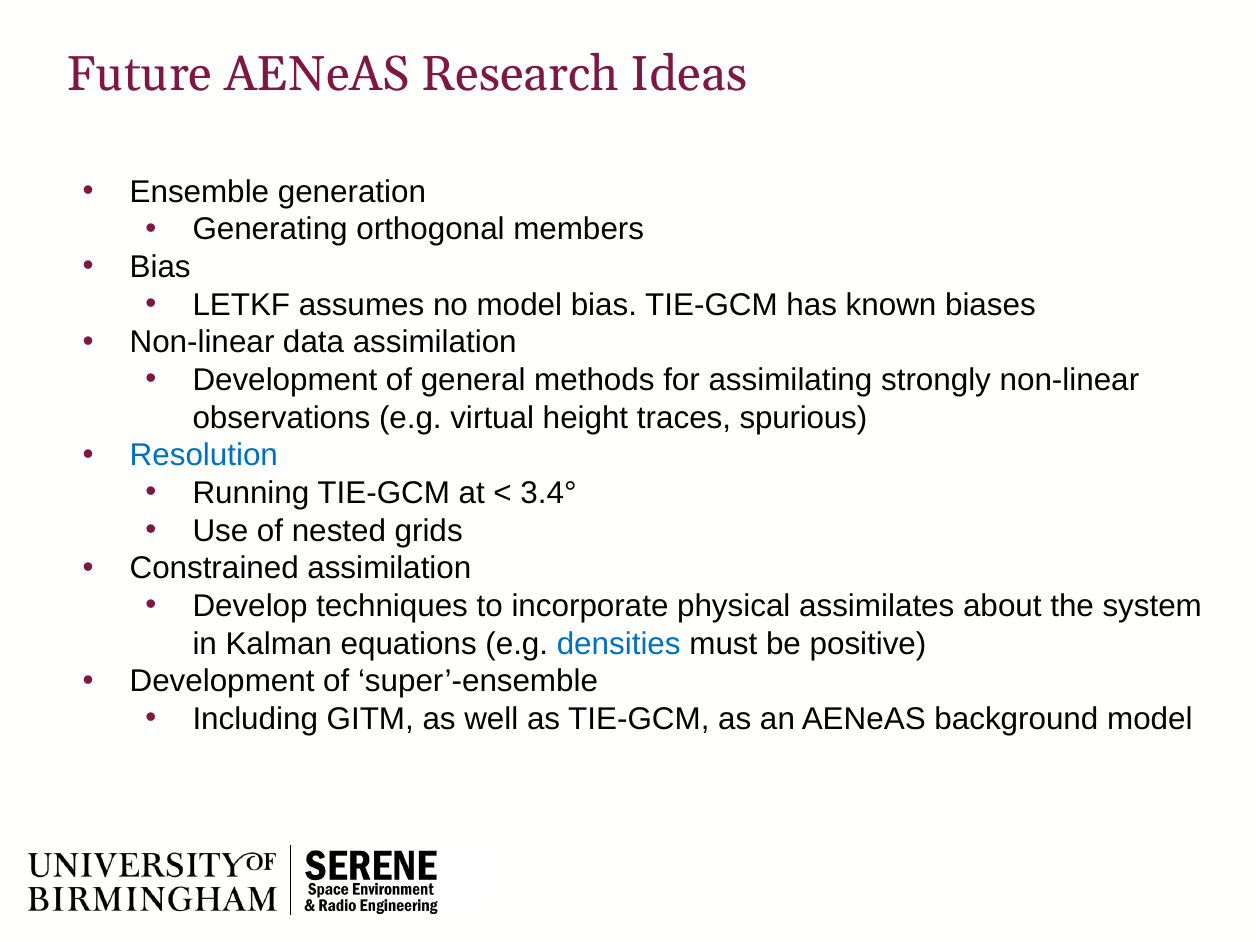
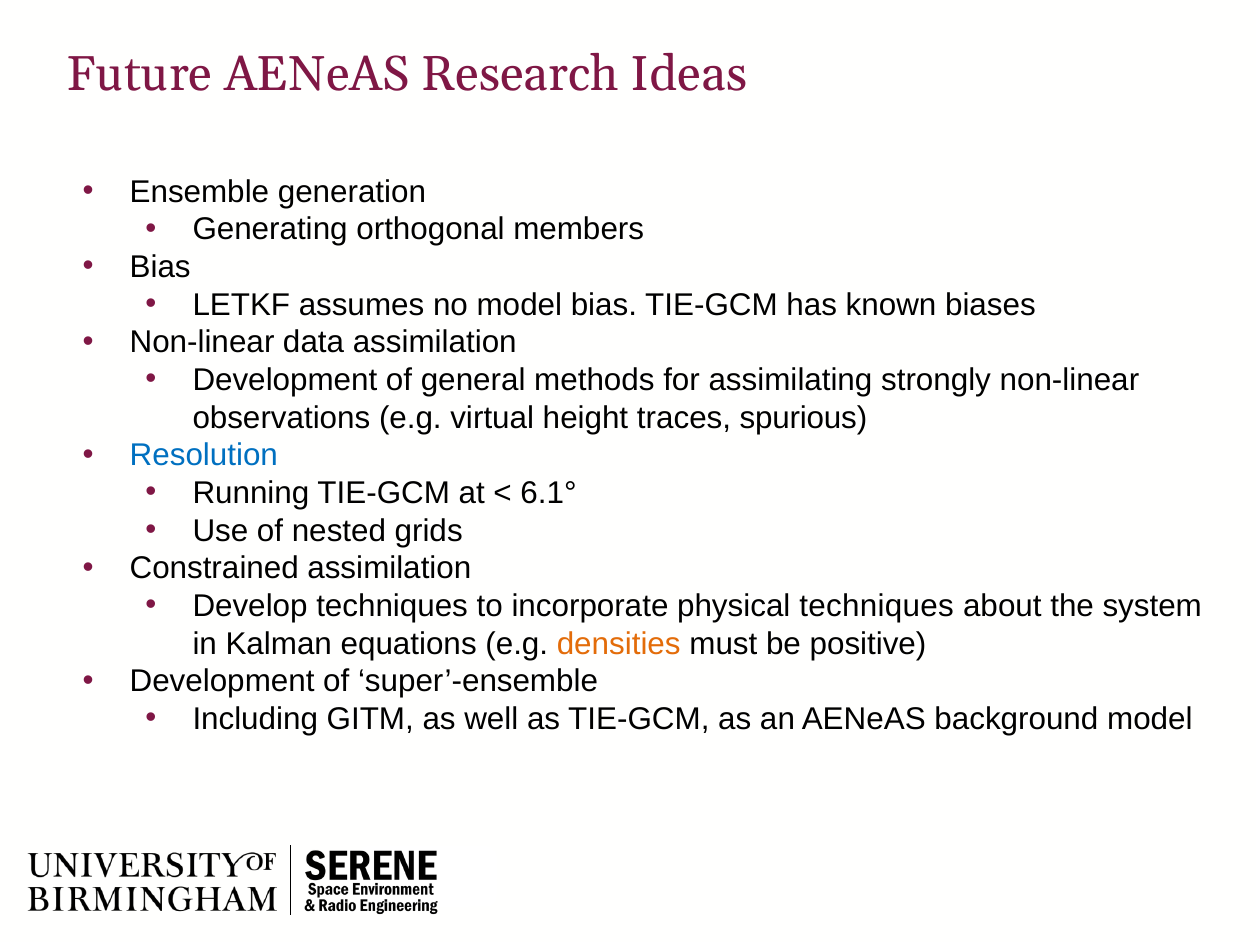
3.4°: 3.4° -> 6.1°
physical assimilates: assimilates -> techniques
densities colour: blue -> orange
